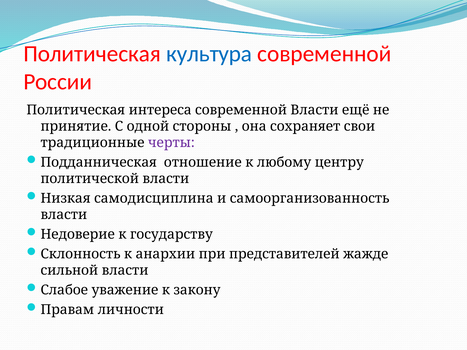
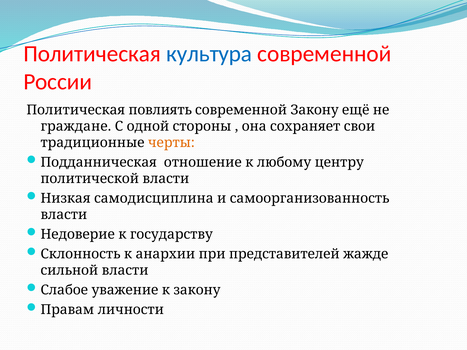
интереса: интереса -> повлиять
современной Власти: Власти -> Закону
принятие: принятие -> граждане
черты colour: purple -> orange
